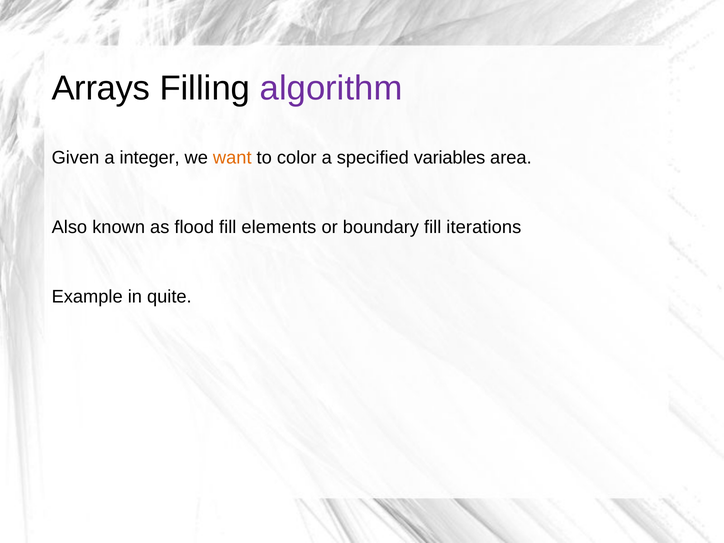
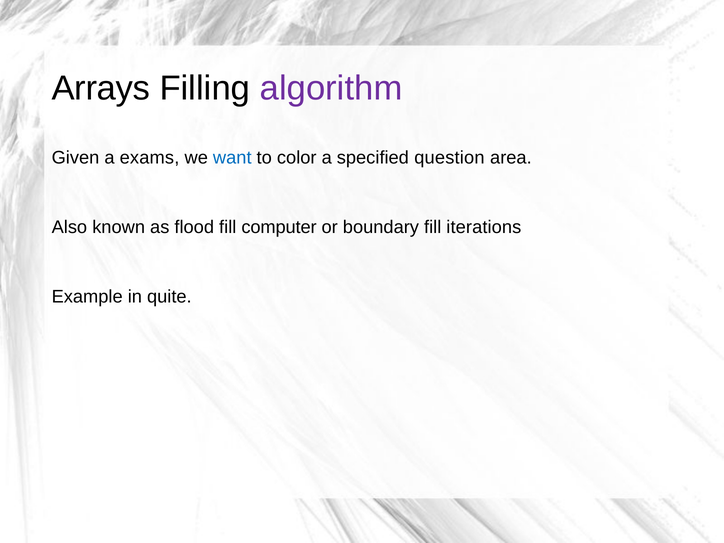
integer: integer -> exams
want colour: orange -> blue
variables: variables -> question
elements: elements -> computer
